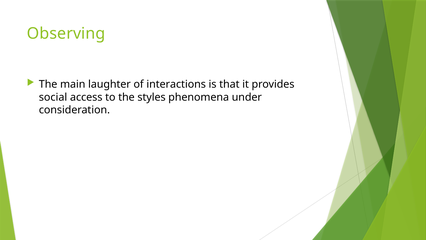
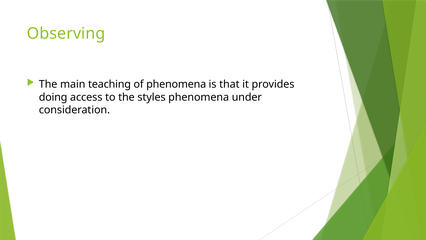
laughter: laughter -> teaching
of interactions: interactions -> phenomena
social: social -> doing
